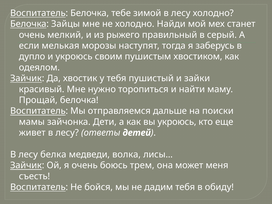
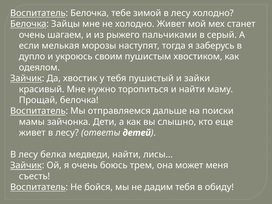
холодно Найди: Найди -> Живет
мелкий: мелкий -> шагаем
правильный: правильный -> пальчиками
вы укроюсь: укроюсь -> слышно
медведи волка: волка -> найти
